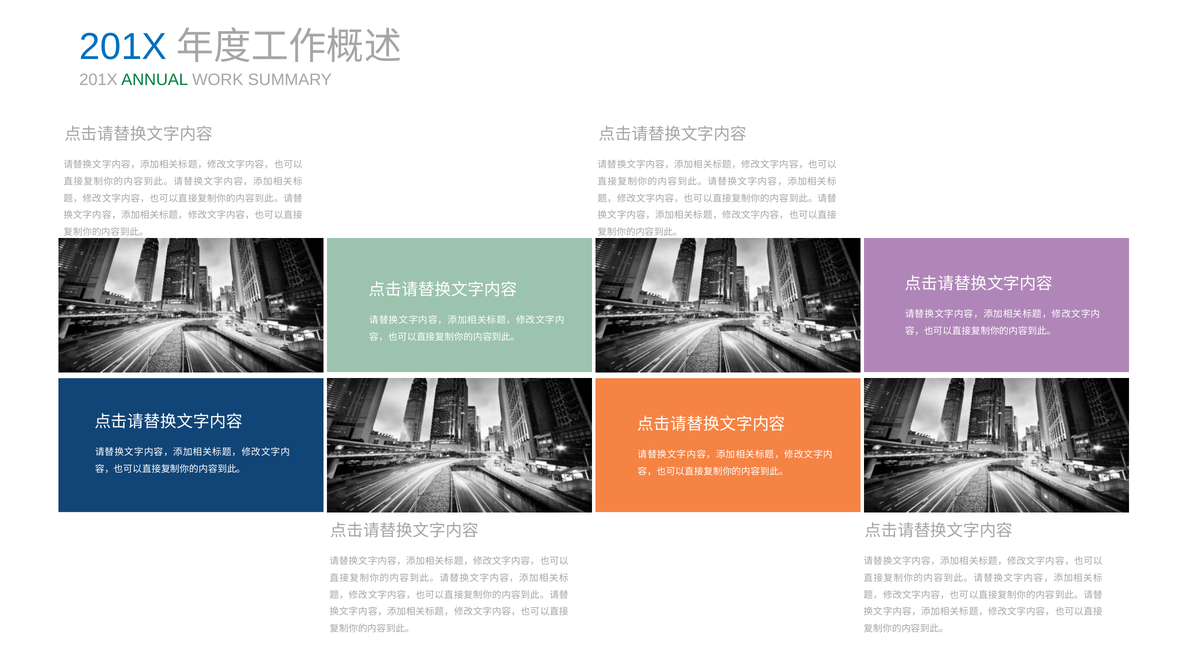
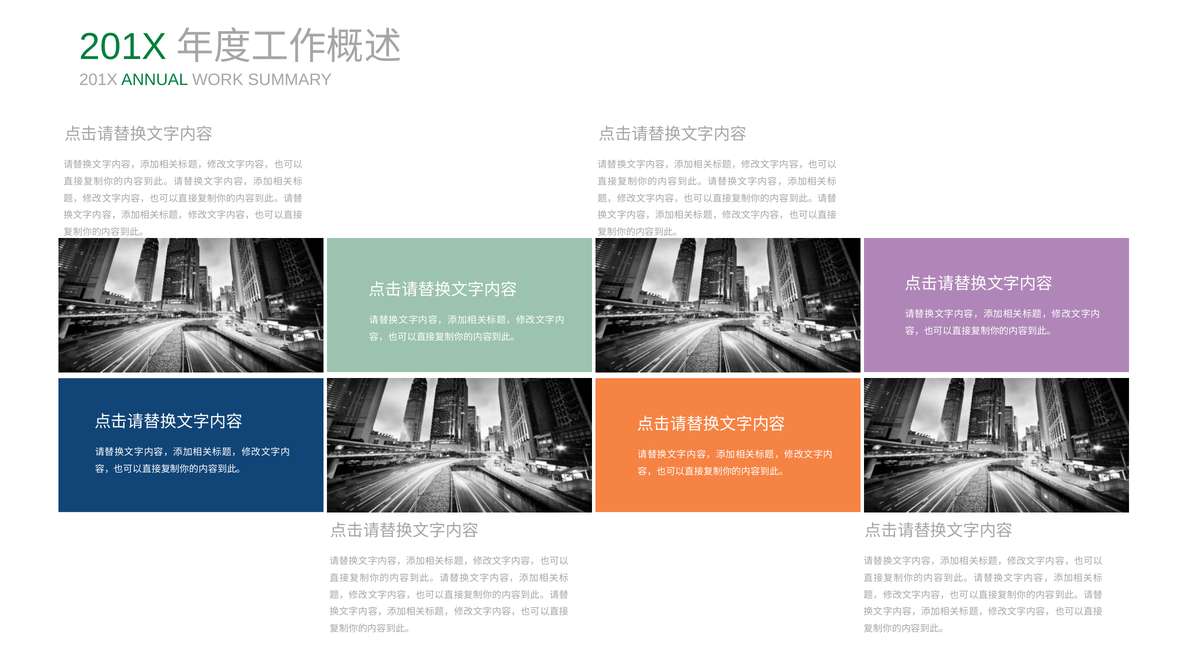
201X at (123, 47) colour: blue -> green
